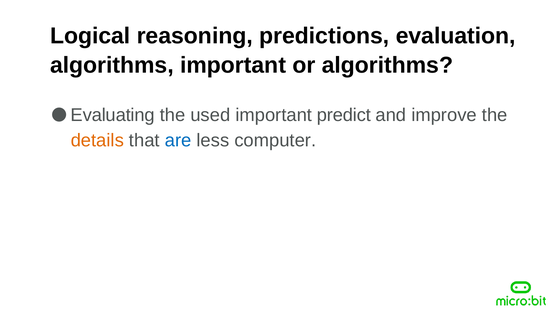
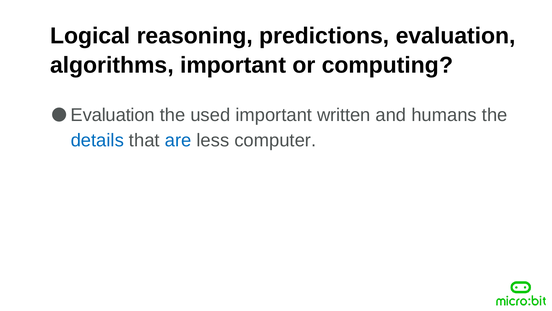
or algorithms: algorithms -> computing
Evaluating at (113, 115): Evaluating -> Evaluation
predict: predict -> written
improve: improve -> humans
details colour: orange -> blue
